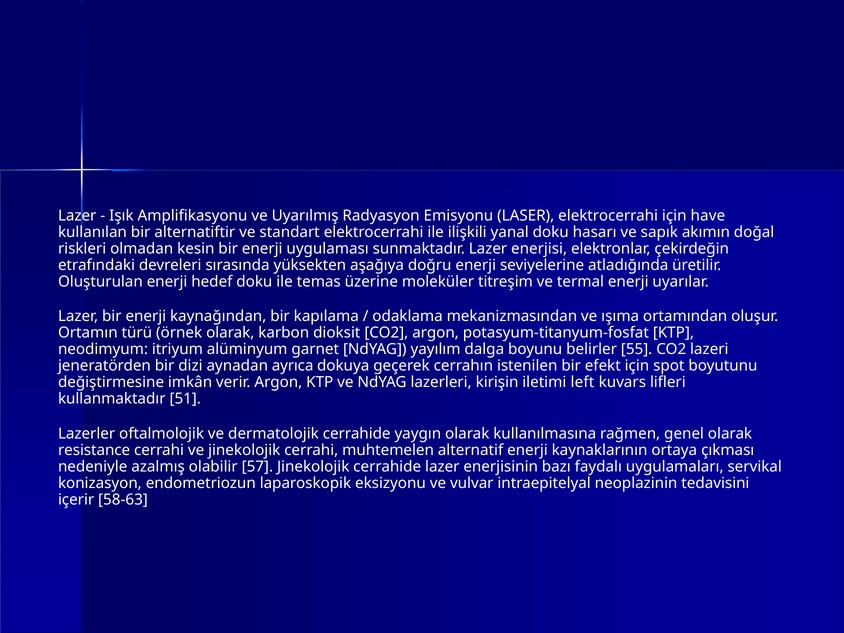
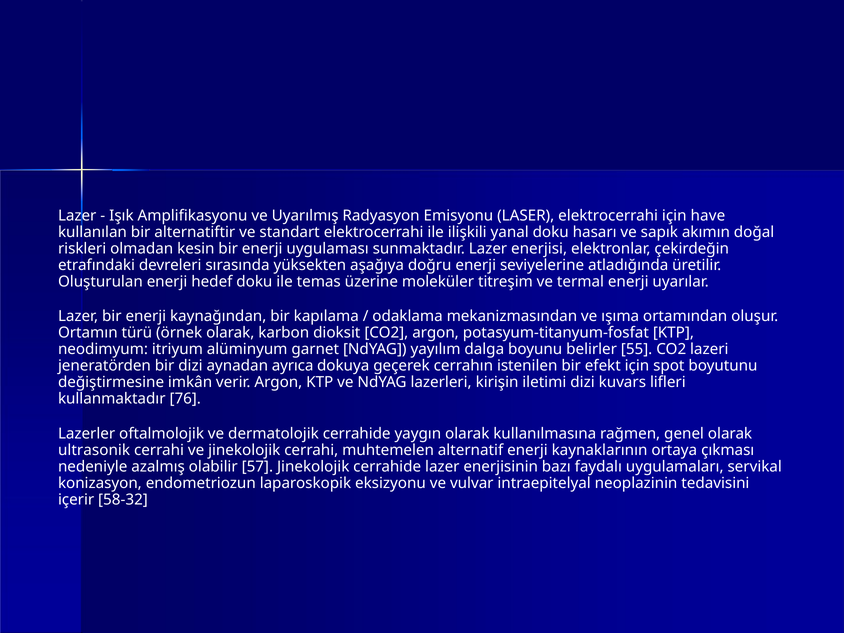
iletimi left: left -> dizi
51: 51 -> 76
resistance: resistance -> ultrasonik
58-63: 58-63 -> 58-32
